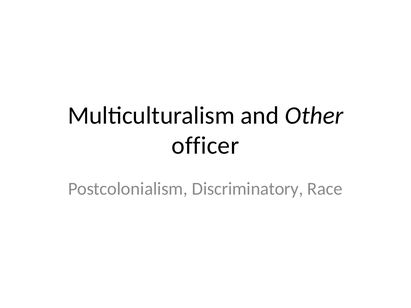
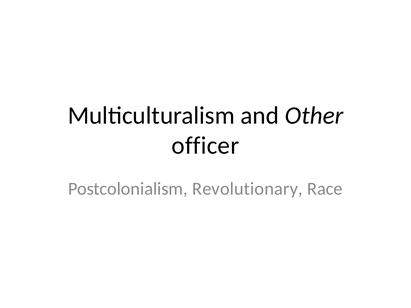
Discriminatory: Discriminatory -> Revolutionary
